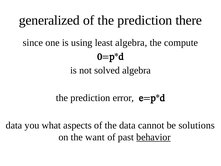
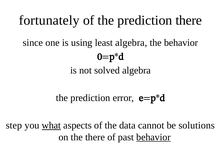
generalized: generalized -> fortunately
the compute: compute -> behavior
data at (14, 125): data -> step
what underline: none -> present
the want: want -> there
